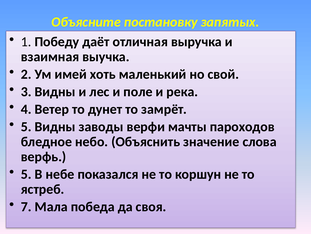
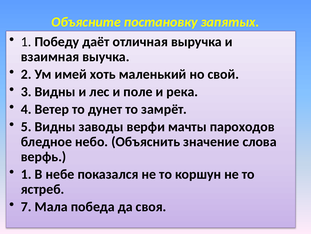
5 at (26, 174): 5 -> 1
